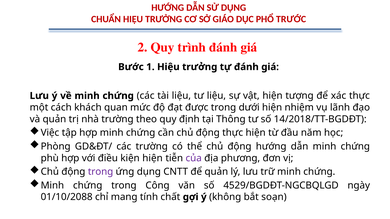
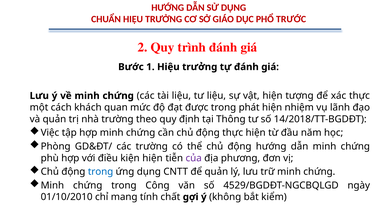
dưới: dưới -> phát
trong at (101, 172) colour: purple -> blue
01/10/2088: 01/10/2088 -> 01/10/2010
soạn: soạn -> kiểm
